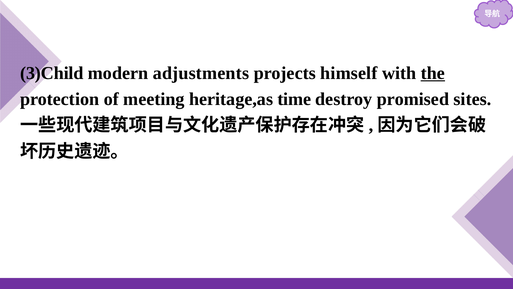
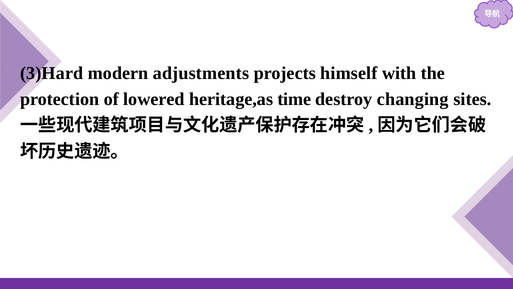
3)Child: 3)Child -> 3)Hard
the underline: present -> none
meeting: meeting -> lowered
promised: promised -> changing
